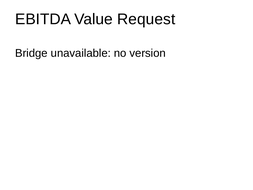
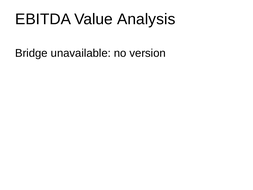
Request: Request -> Analysis
